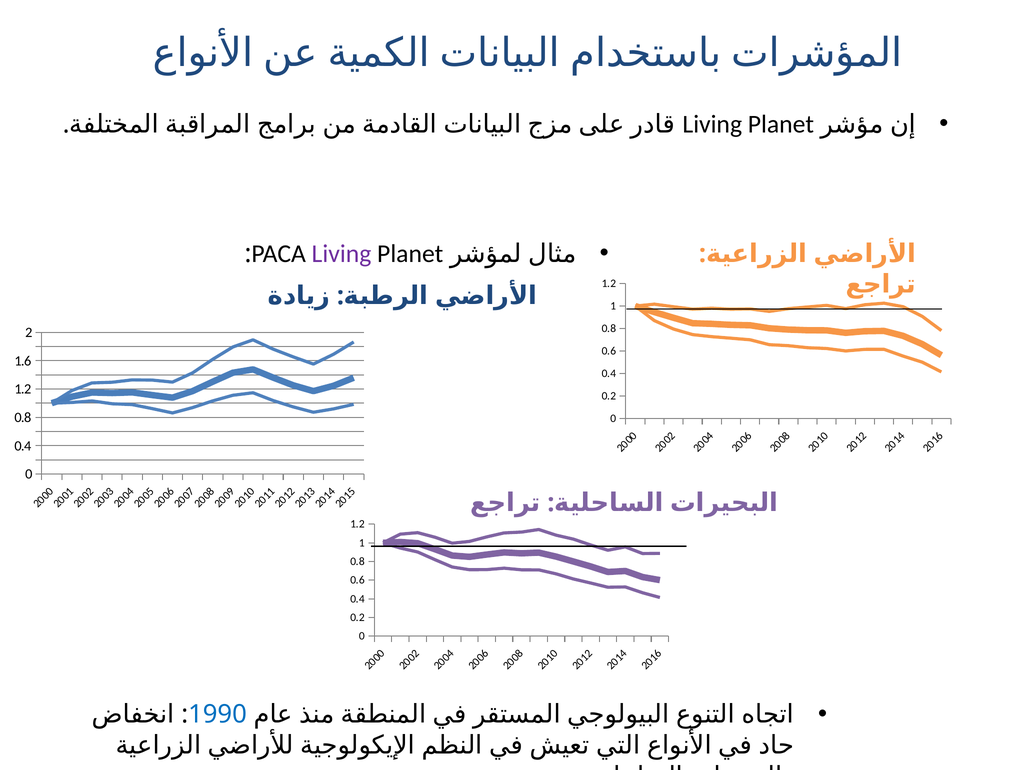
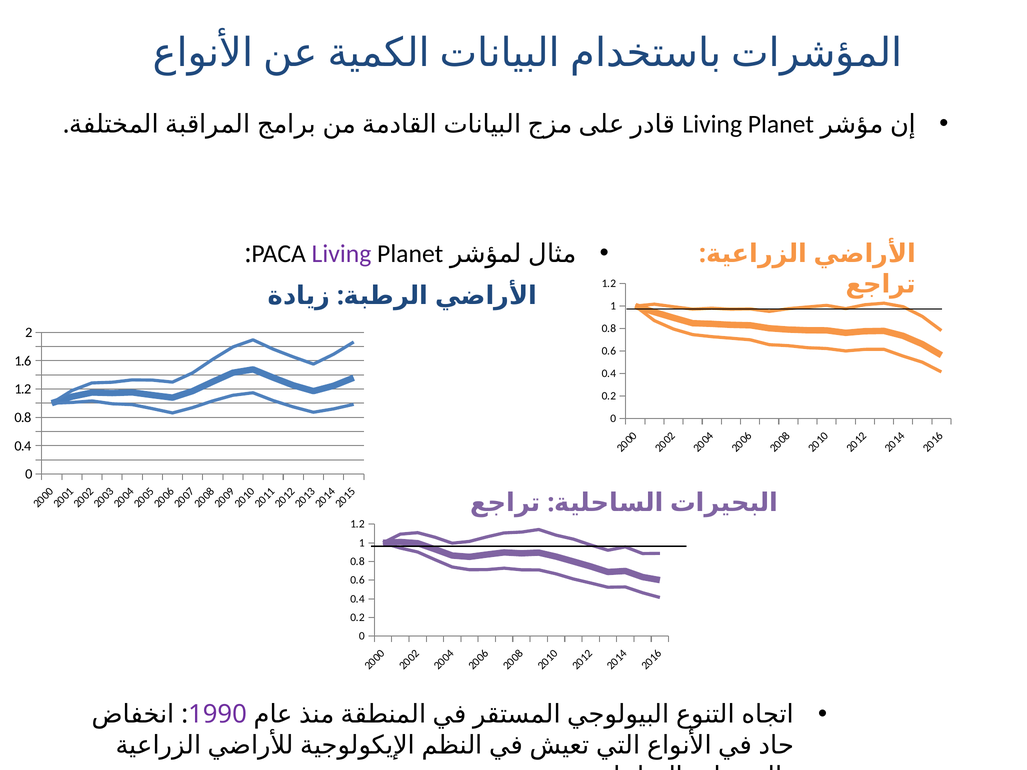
1990 colour: blue -> purple
